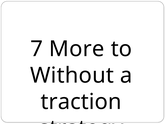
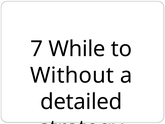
More: More -> While
traction: traction -> detailed
